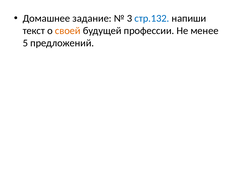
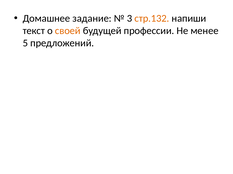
стр.132 colour: blue -> orange
